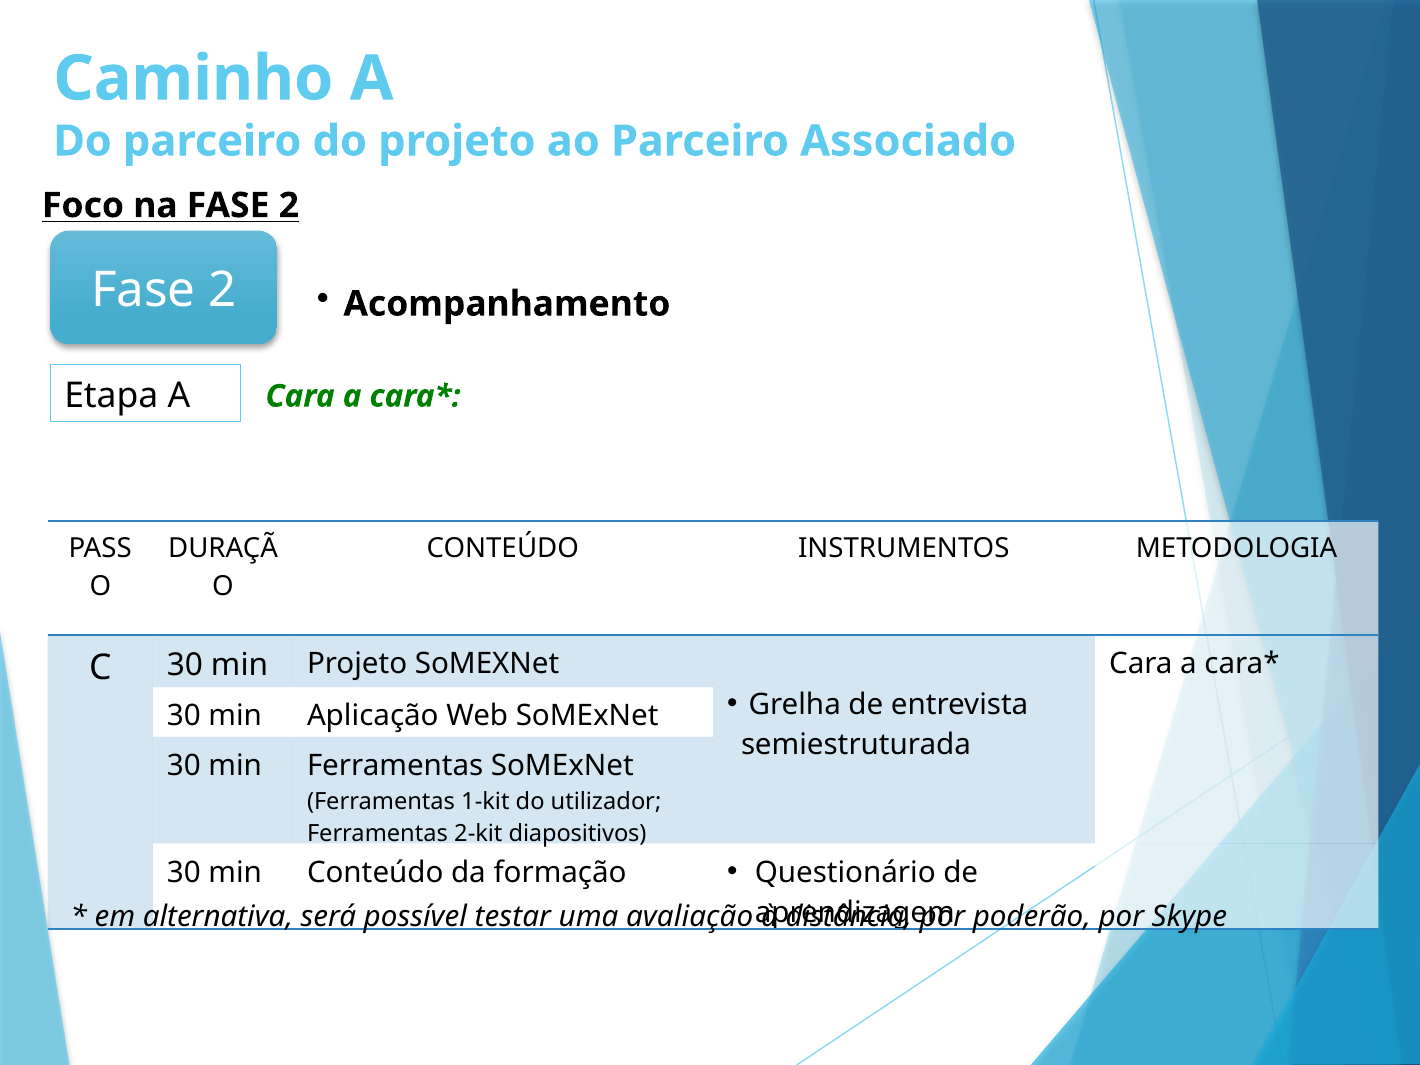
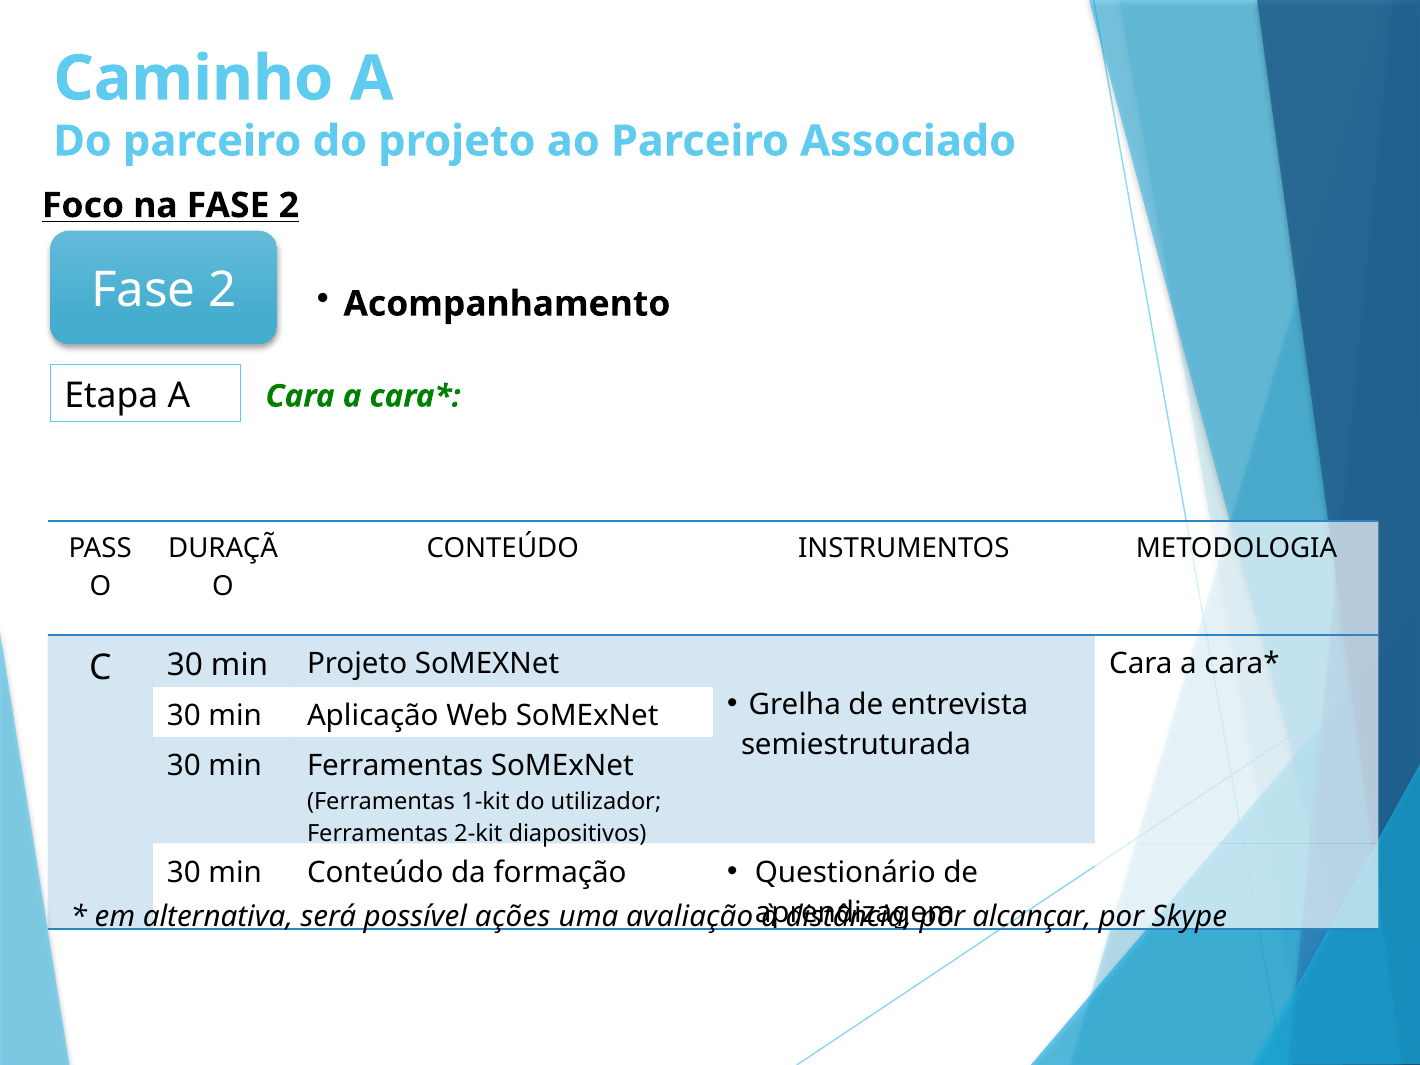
testar: testar -> ações
poderão: poderão -> alcançar
